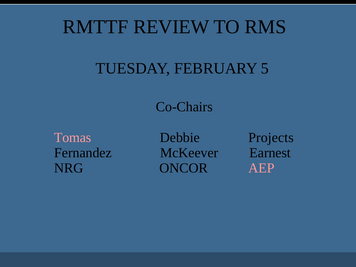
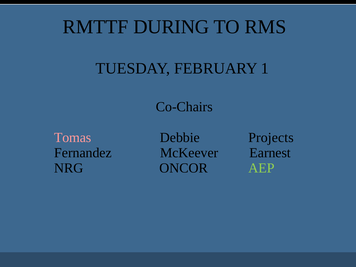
REVIEW: REVIEW -> DURING
5: 5 -> 1
AEP colour: pink -> light green
